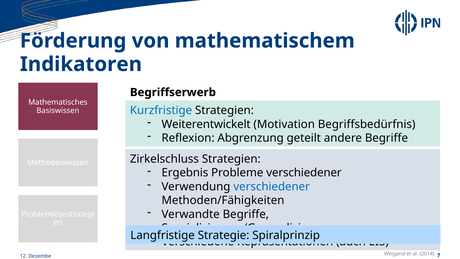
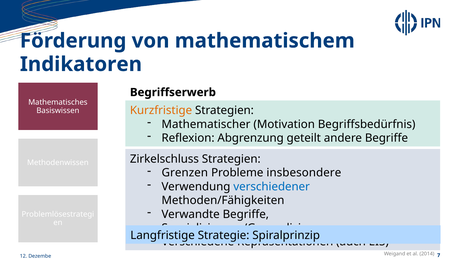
Kurzfristige colour: blue -> orange
Weiterentwickelt: Weiterentwickelt -> Mathematischer
Ergebnis: Ergebnis -> Grenzen
Probleme verschiedener: verschiedener -> insbesondere
